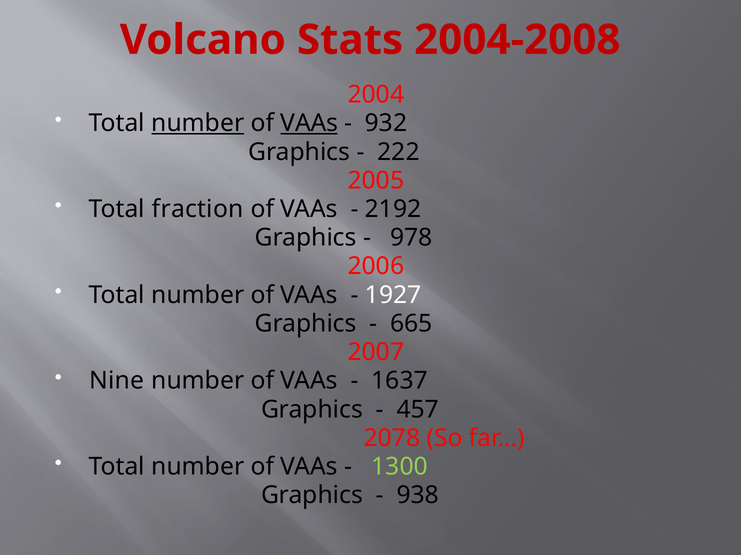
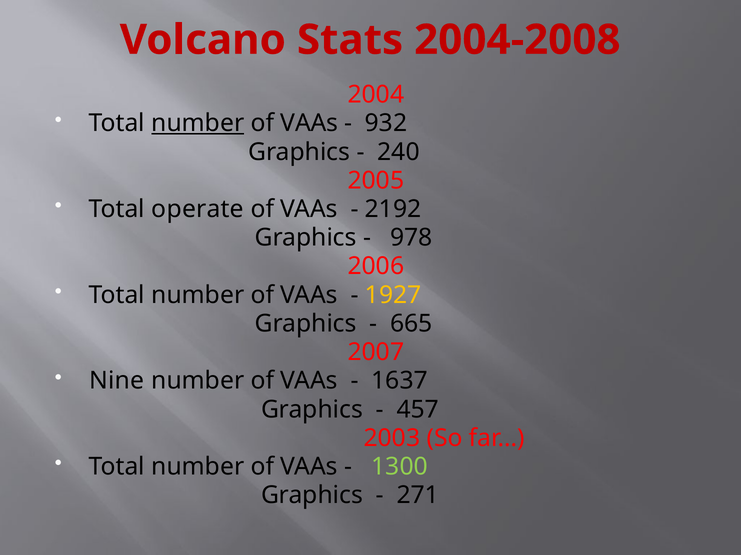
VAAs at (309, 123) underline: present -> none
222: 222 -> 240
fraction: fraction -> operate
1927 colour: white -> yellow
2078: 2078 -> 2003
938: 938 -> 271
